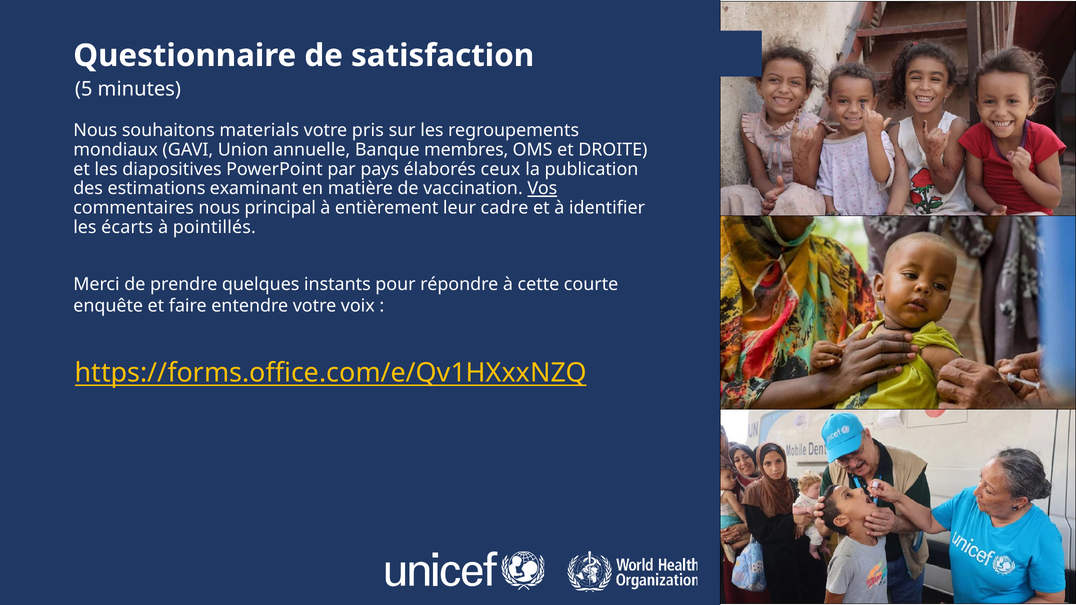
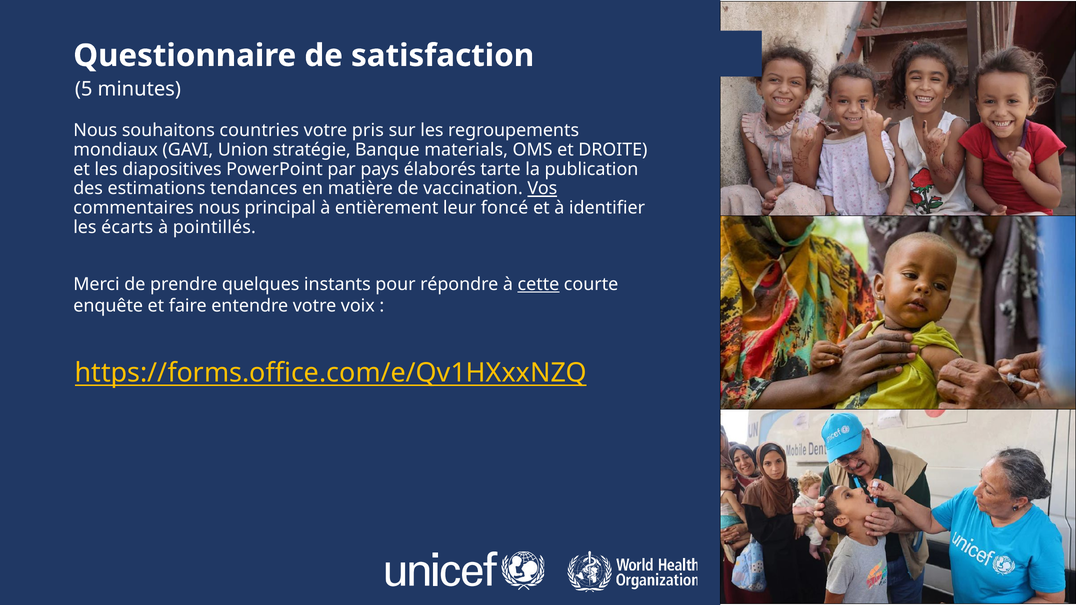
materials: materials -> countries
annuelle: annuelle -> stratégie
membres: membres -> materials
ceux: ceux -> tarte
examinant: examinant -> tendances
cadre: cadre -> foncé
cette underline: none -> present
